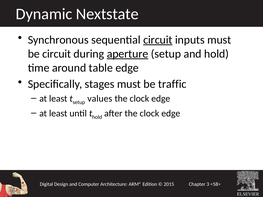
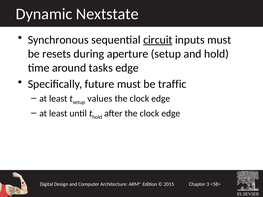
be circuit: circuit -> resets
aperture underline: present -> none
table: table -> tasks
stages: stages -> future
